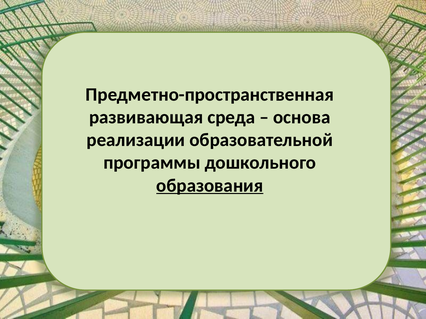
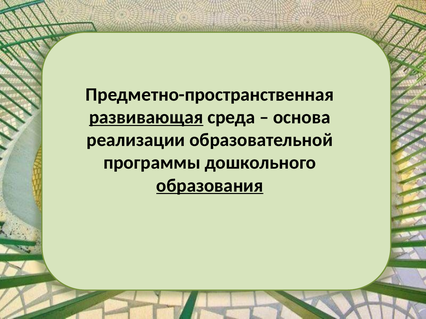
развивающая underline: none -> present
